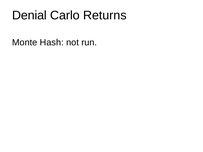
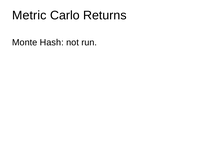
Denial: Denial -> Metric
